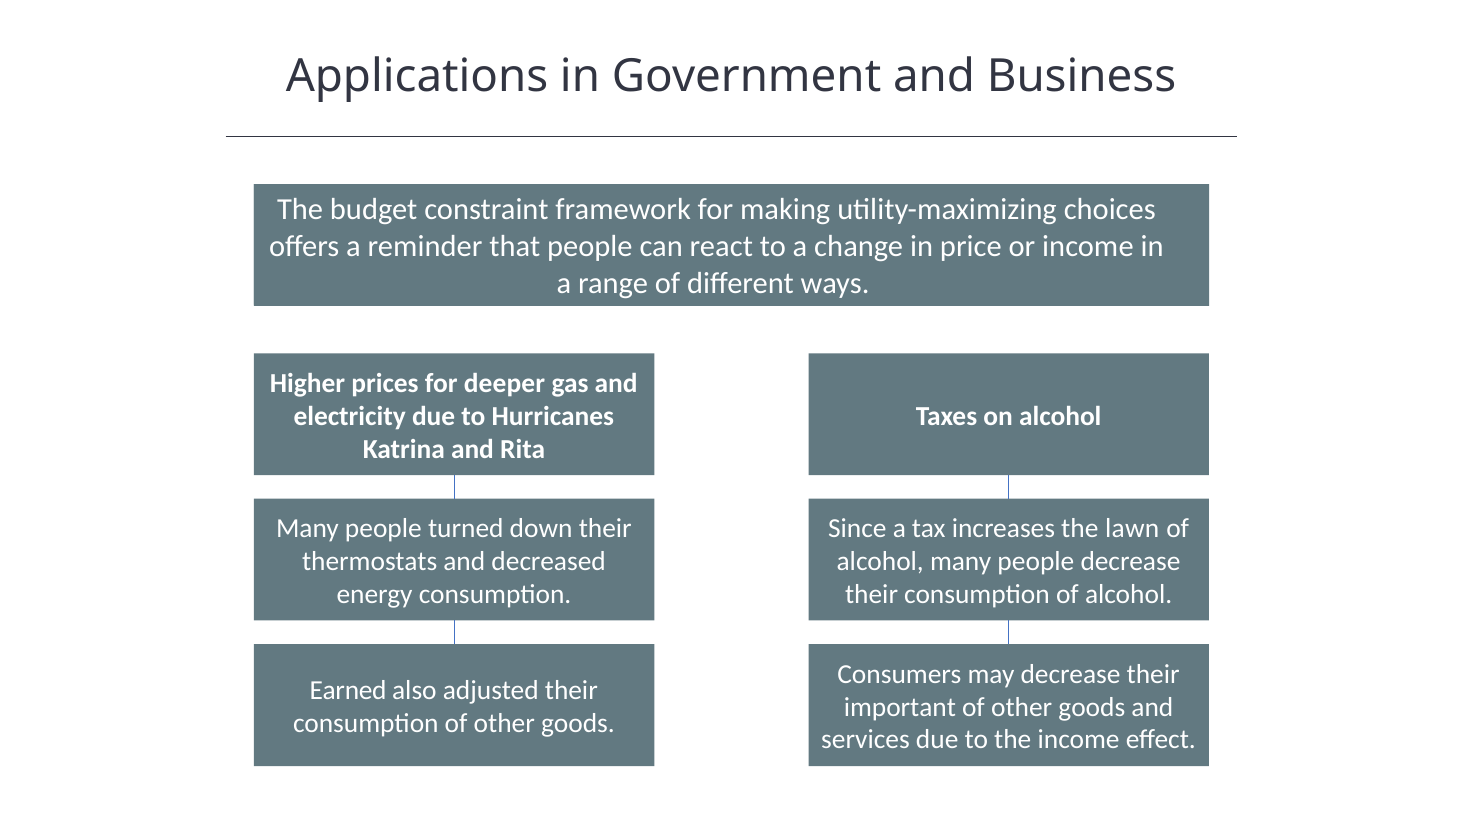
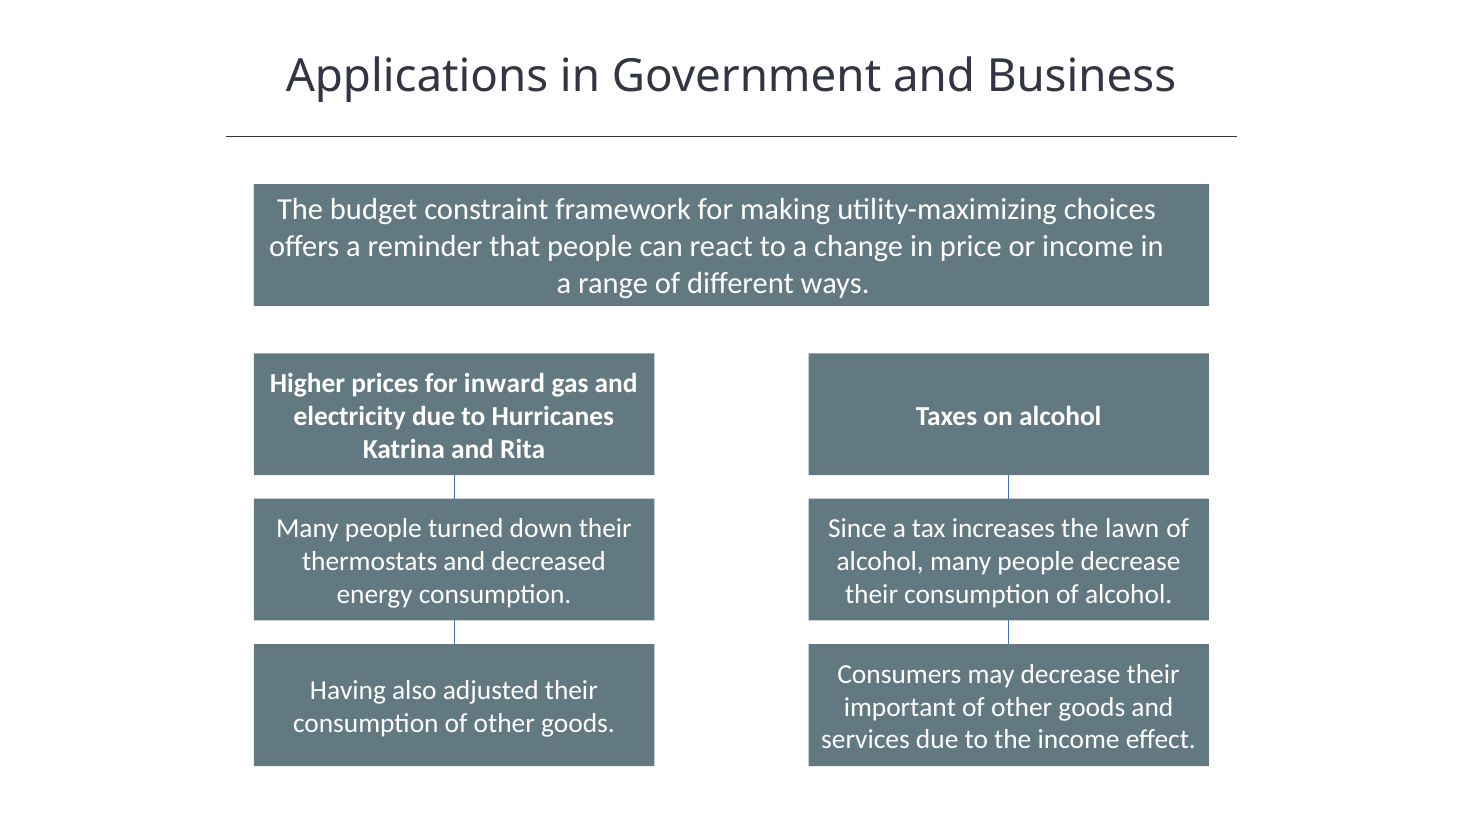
deeper: deeper -> inward
Earned: Earned -> Having
